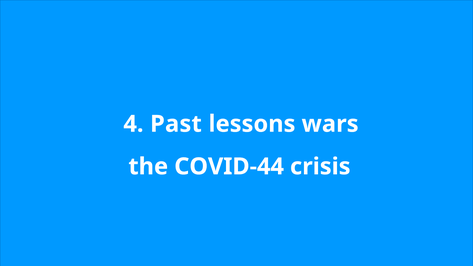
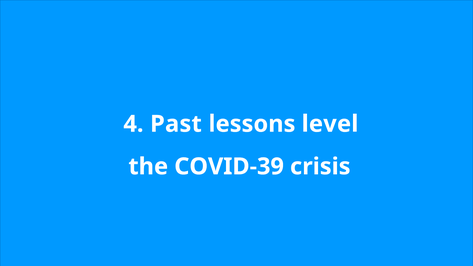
wars: wars -> level
COVID-44: COVID-44 -> COVID-39
